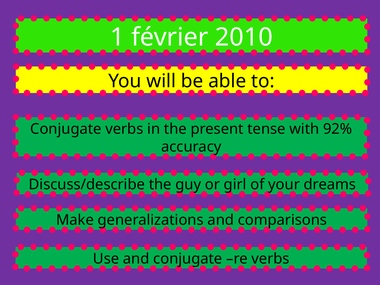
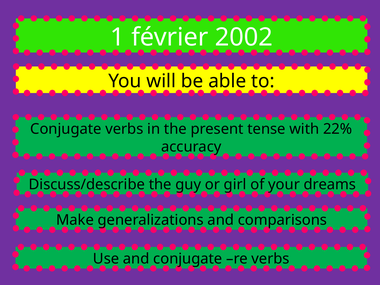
2010: 2010 -> 2002
92%: 92% -> 22%
